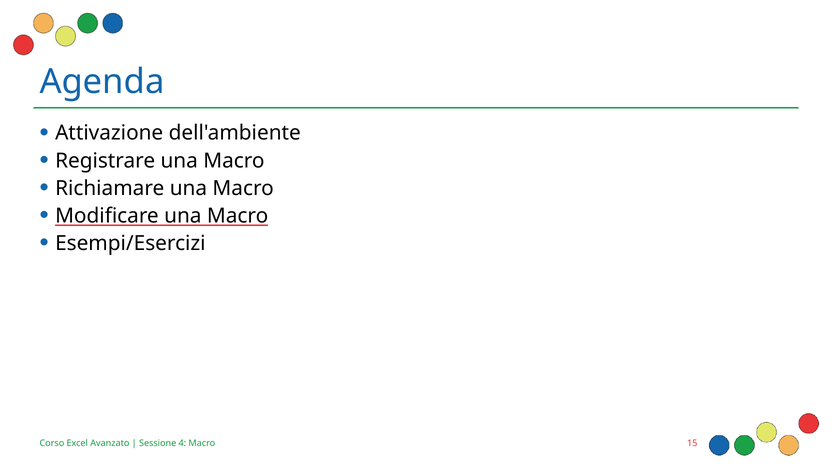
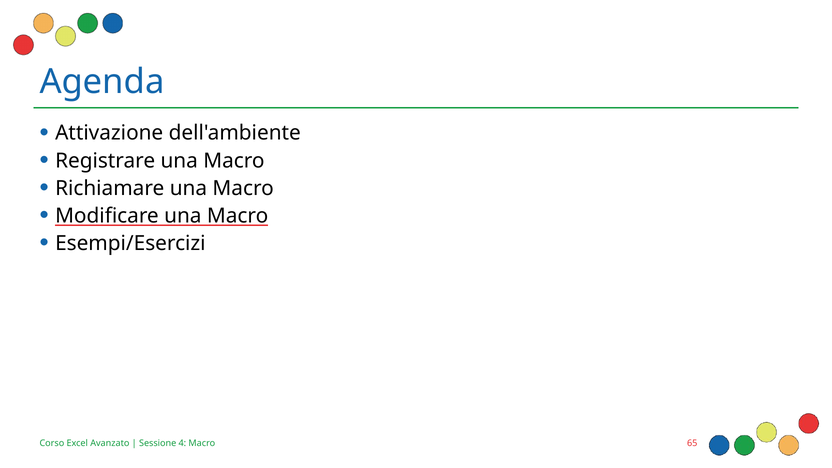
15: 15 -> 65
